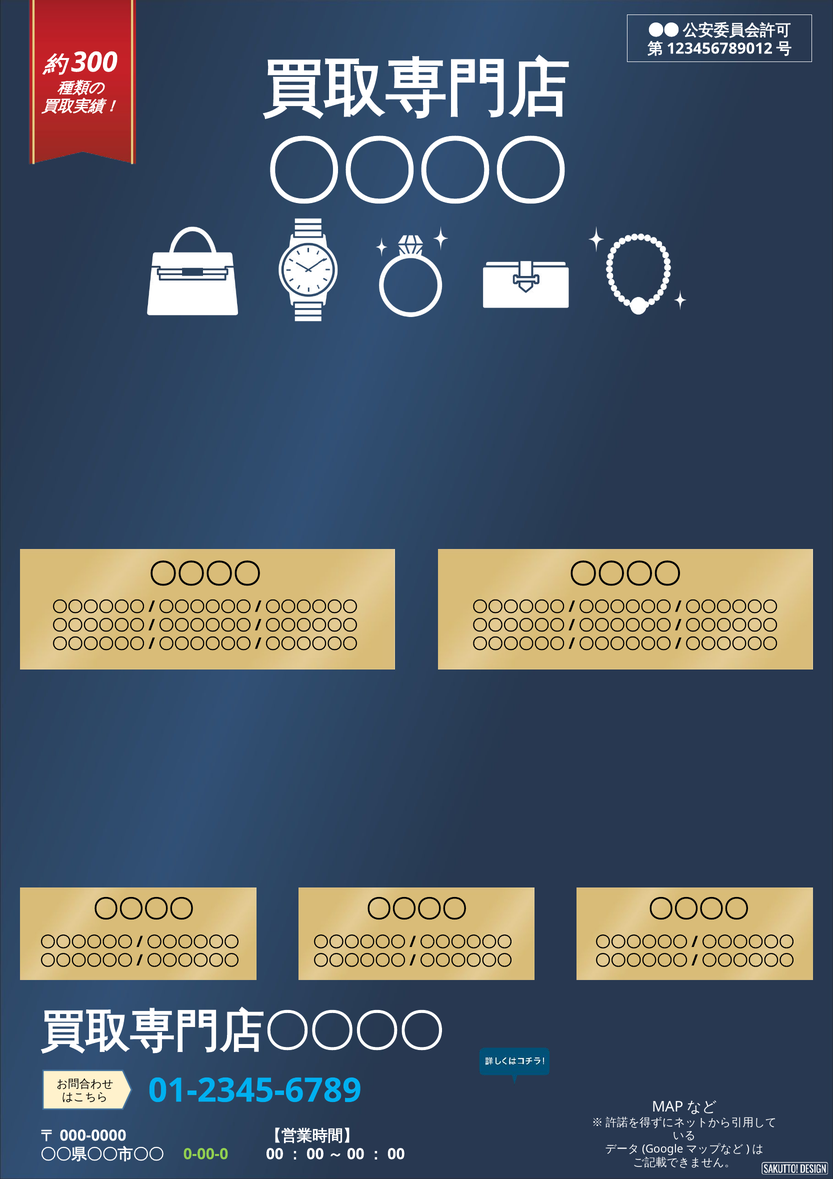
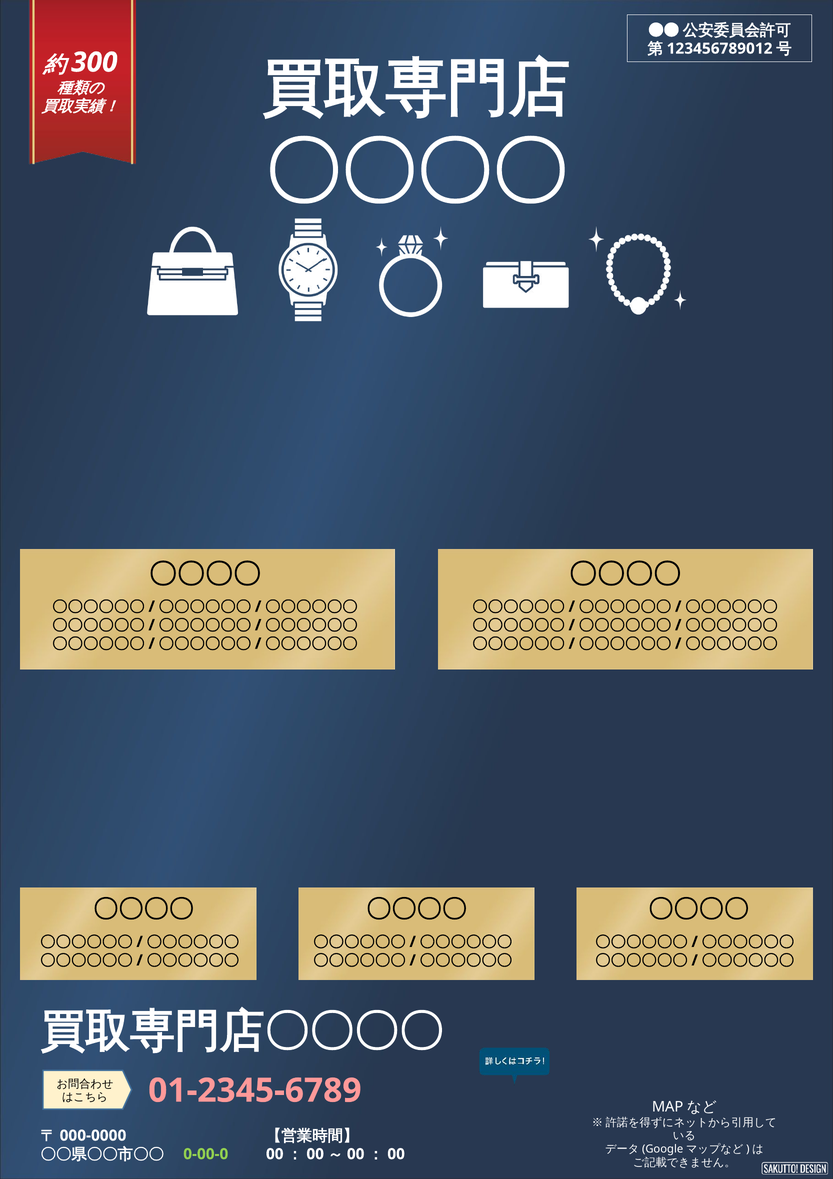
01-2345-6789 colour: light blue -> pink
